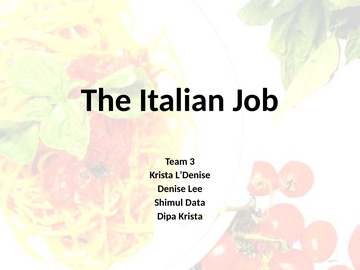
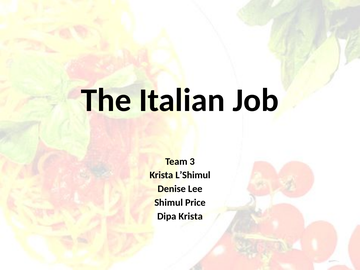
L’Denise: L’Denise -> L’Shimul
Data: Data -> Price
